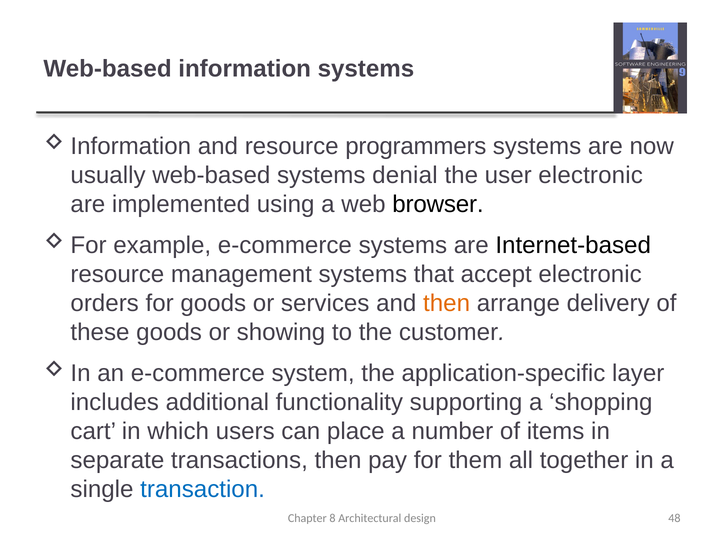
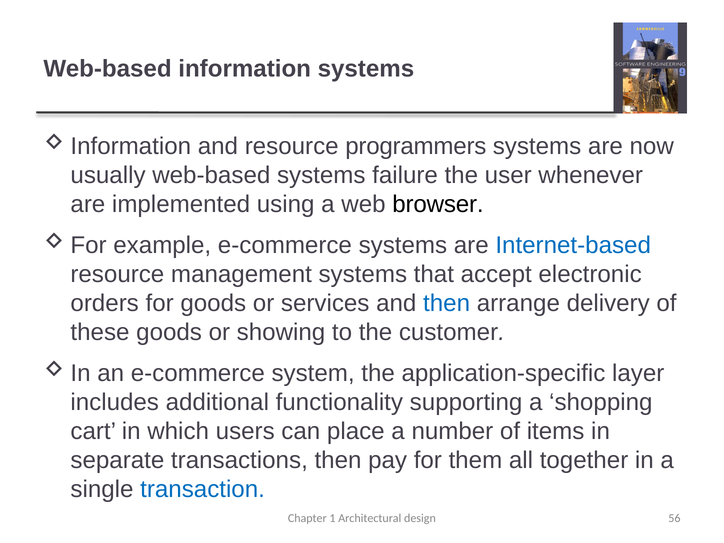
denial: denial -> failure
user electronic: electronic -> whenever
Internet-based colour: black -> blue
then at (447, 303) colour: orange -> blue
8: 8 -> 1
48: 48 -> 56
